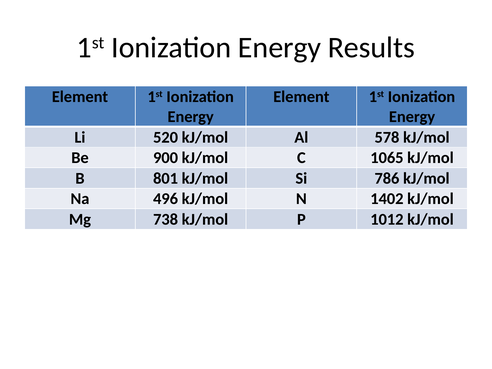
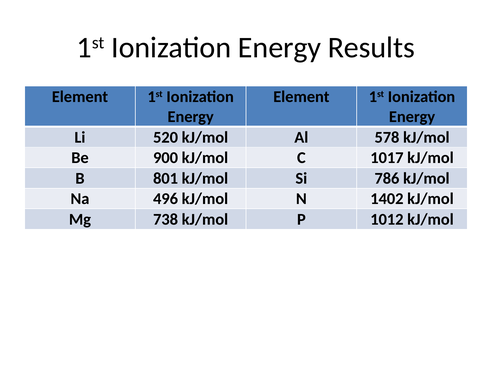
1065: 1065 -> 1017
